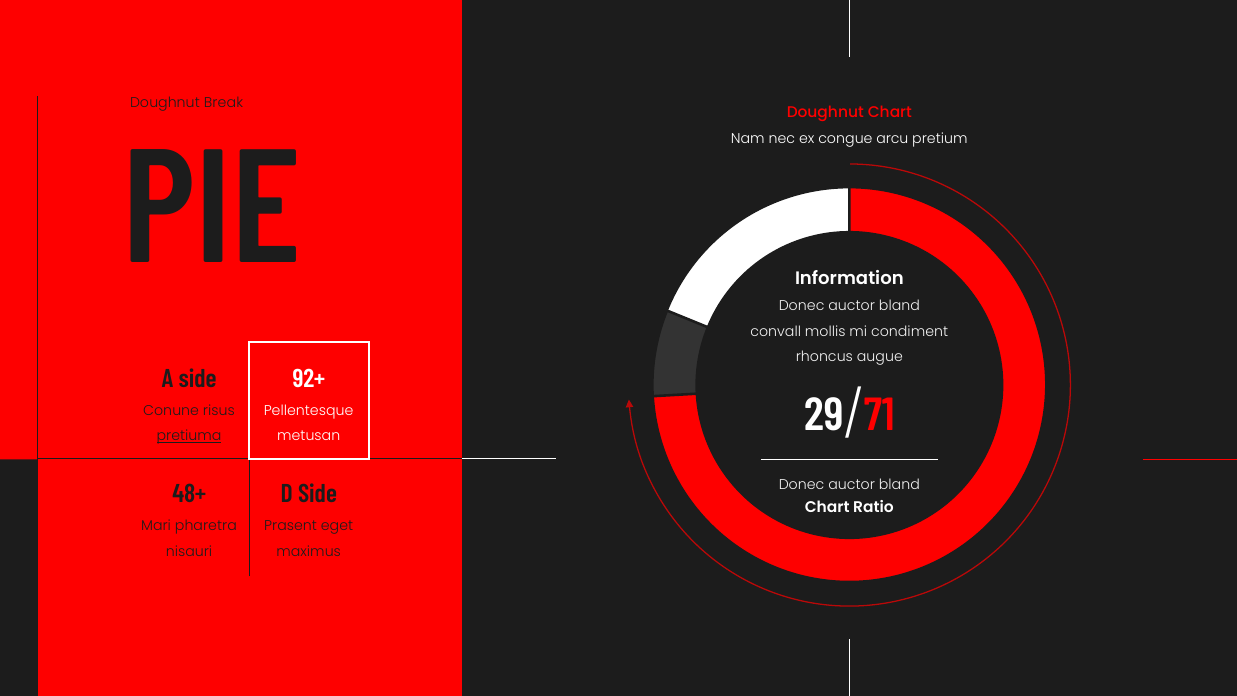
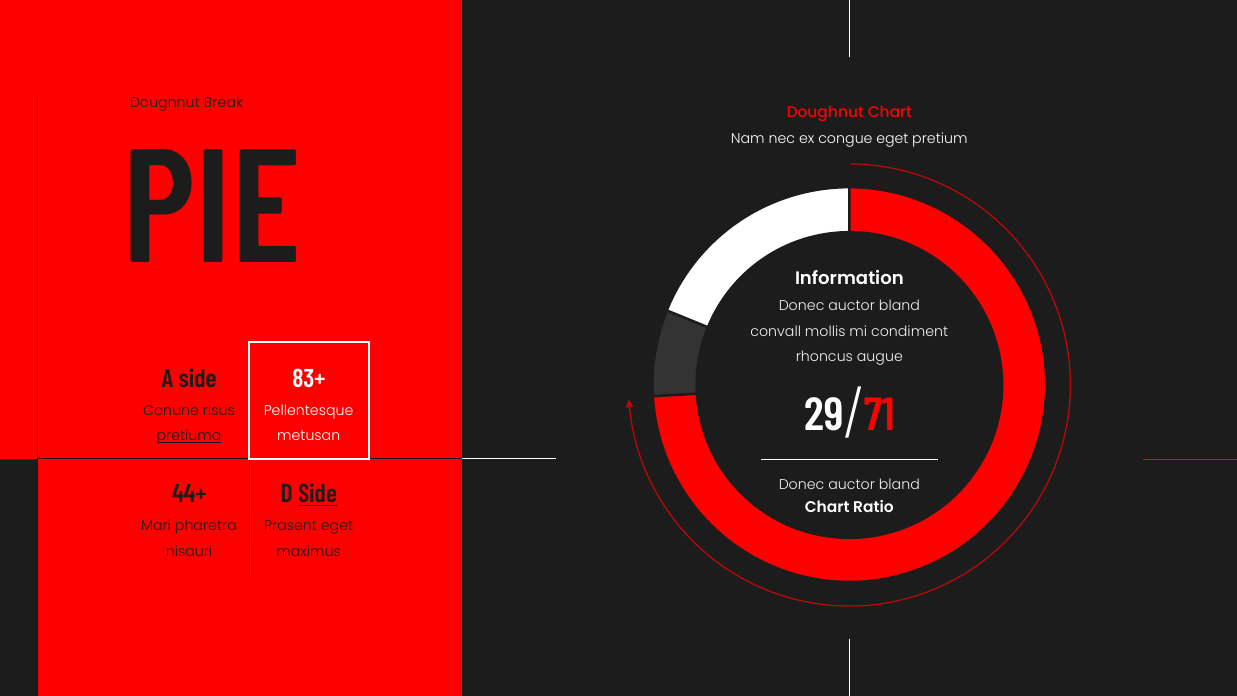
congue arcu: arcu -> eget
92+: 92+ -> 83+
48+: 48+ -> 44+
Side at (318, 494) underline: none -> present
